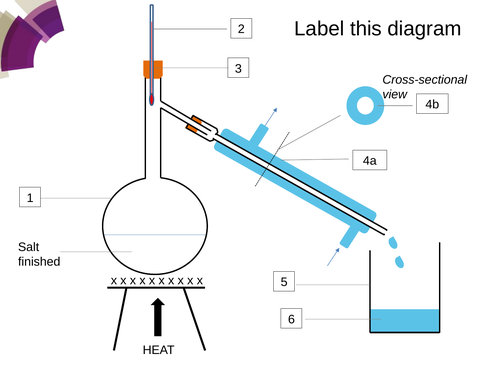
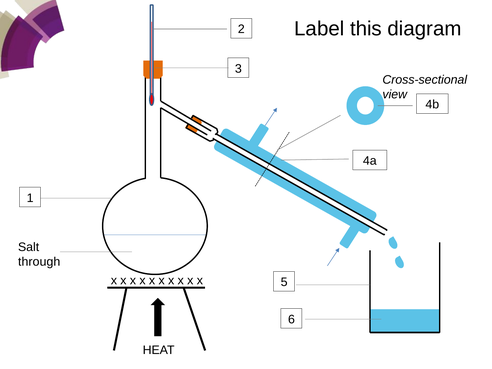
finished: finished -> through
